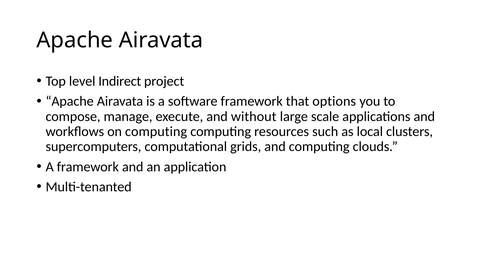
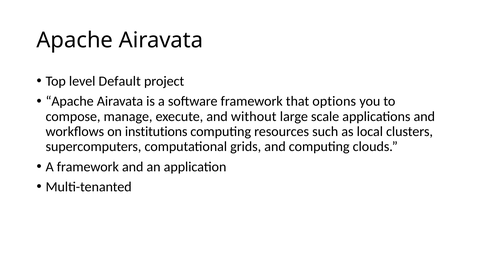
Indirect: Indirect -> Default
on computing: computing -> institutions
